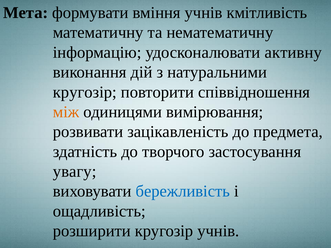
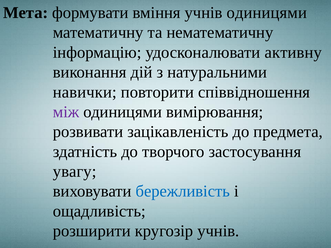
учнів кмітливість: кмітливість -> одиницями
кругозір at (85, 92): кругозір -> навички
між colour: orange -> purple
